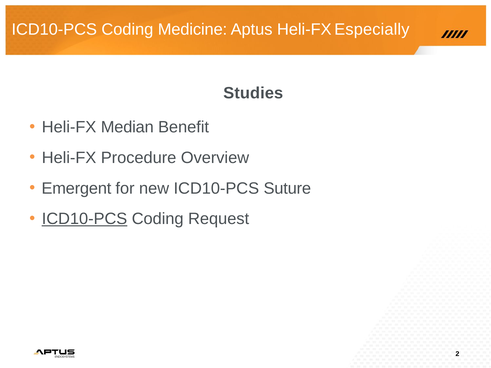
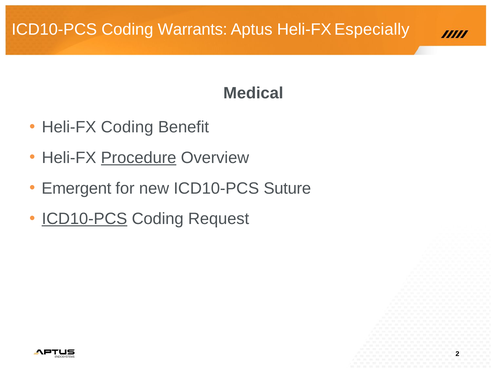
Medicine: Medicine -> Warrants
Studies: Studies -> Medical
Heli-FX Median: Median -> Coding
Procedure underline: none -> present
